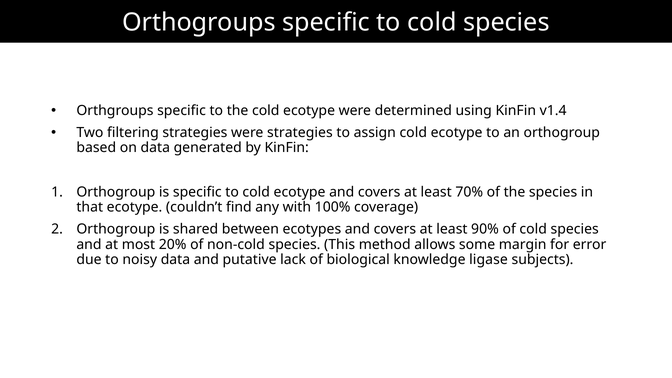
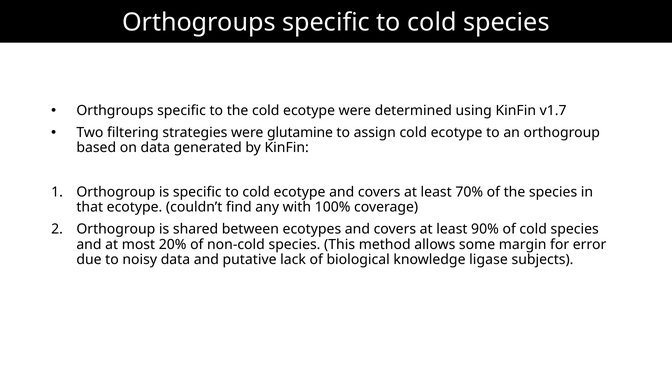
v1.4: v1.4 -> v1.7
were strategies: strategies -> glutamine
